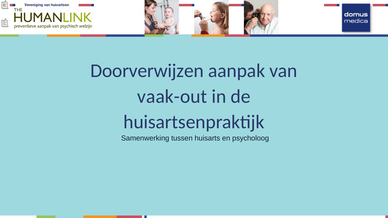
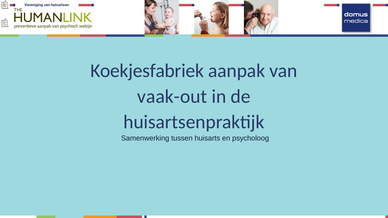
Doorverwijzen: Doorverwijzen -> Koekjesfabriek
